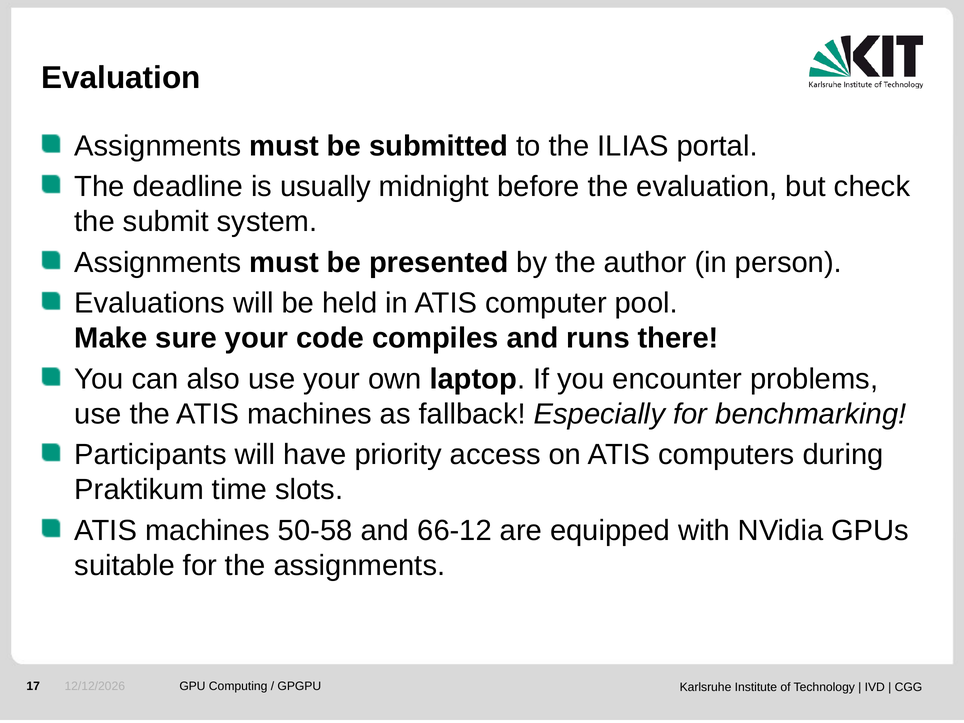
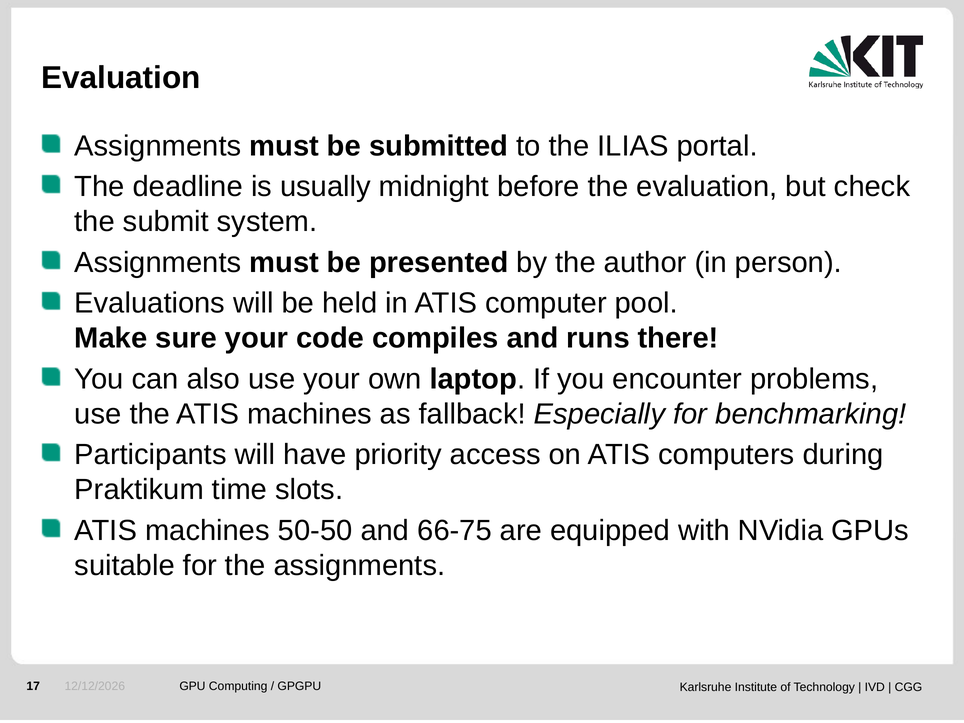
50-58: 50-58 -> 50-50
66-12: 66-12 -> 66-75
